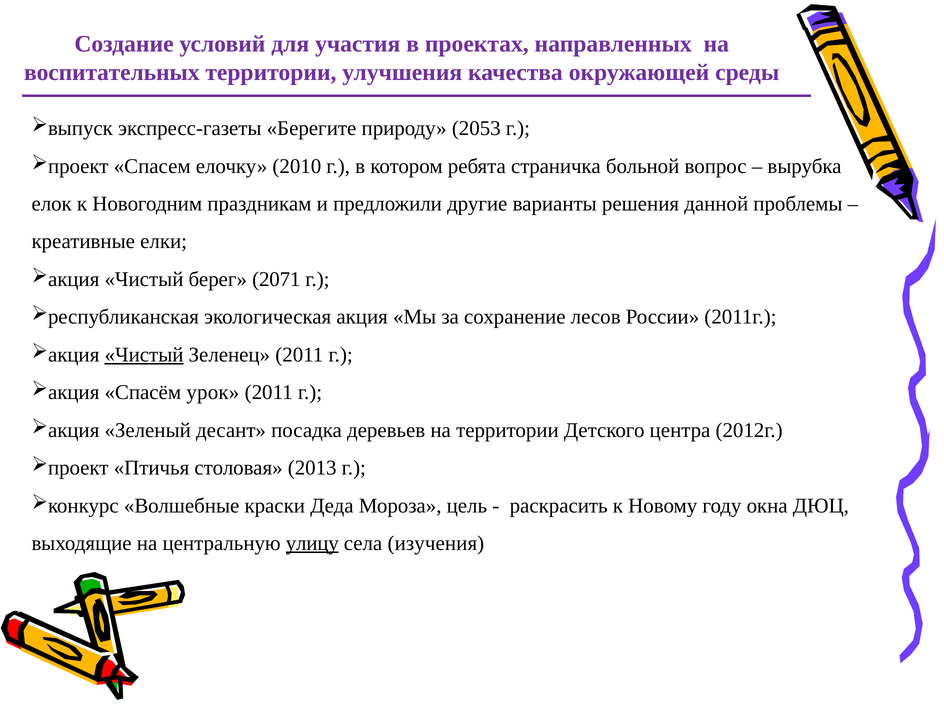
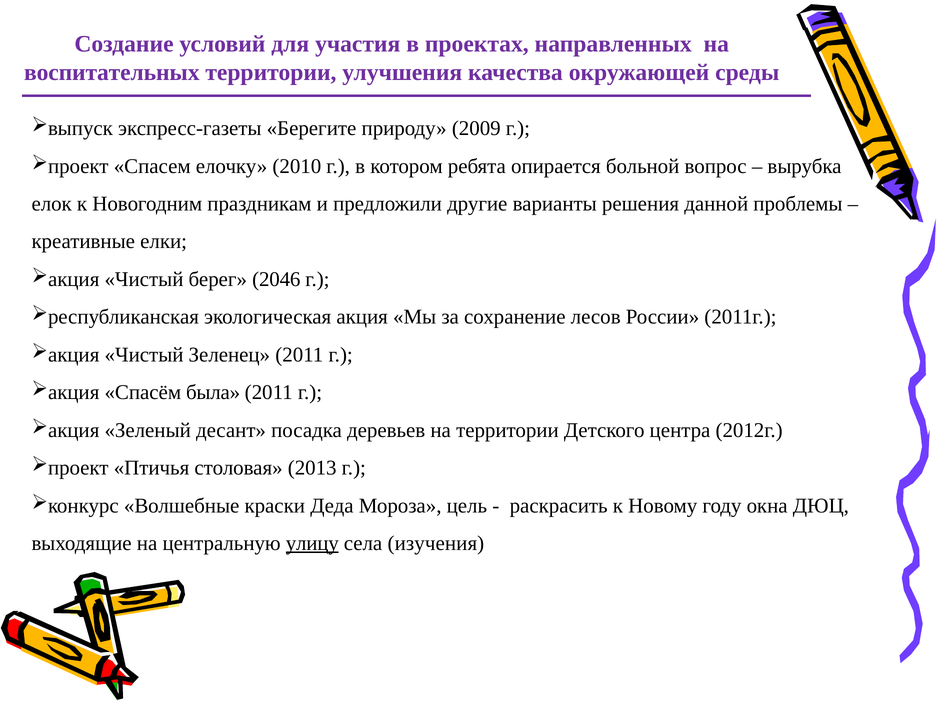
2053: 2053 -> 2009
страничка: страничка -> опирается
2071: 2071 -> 2046
Чистый at (144, 355) underline: present -> none
урок: урок -> была
